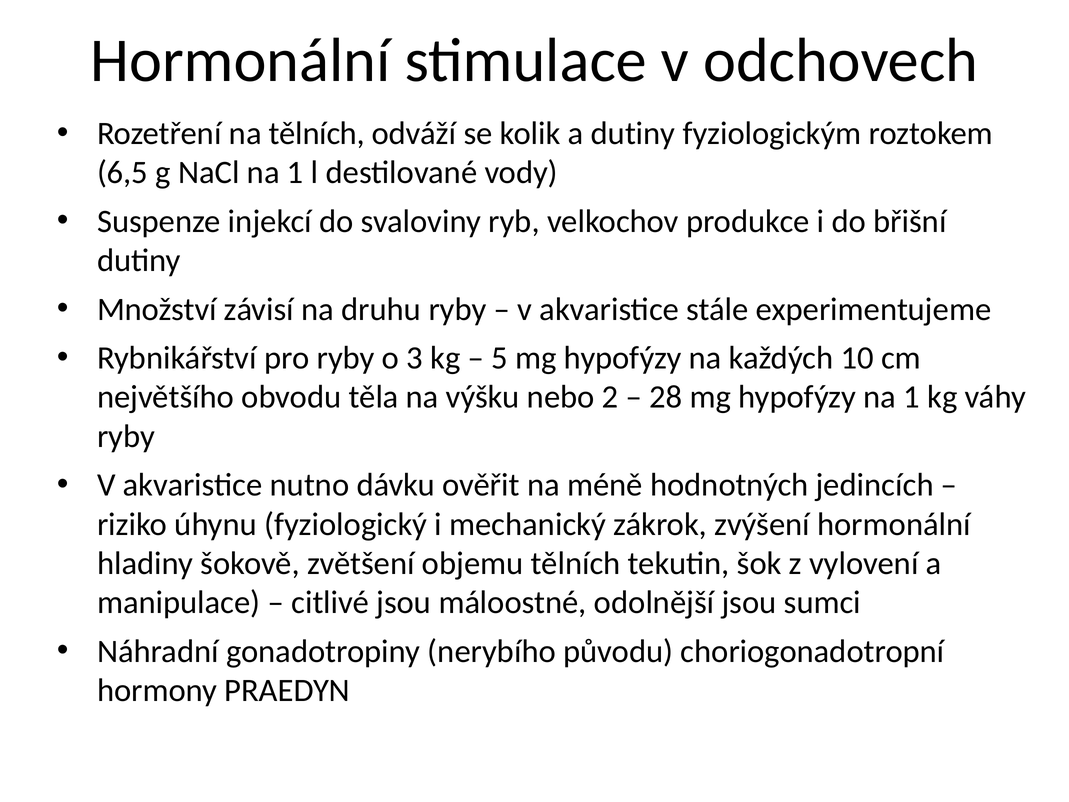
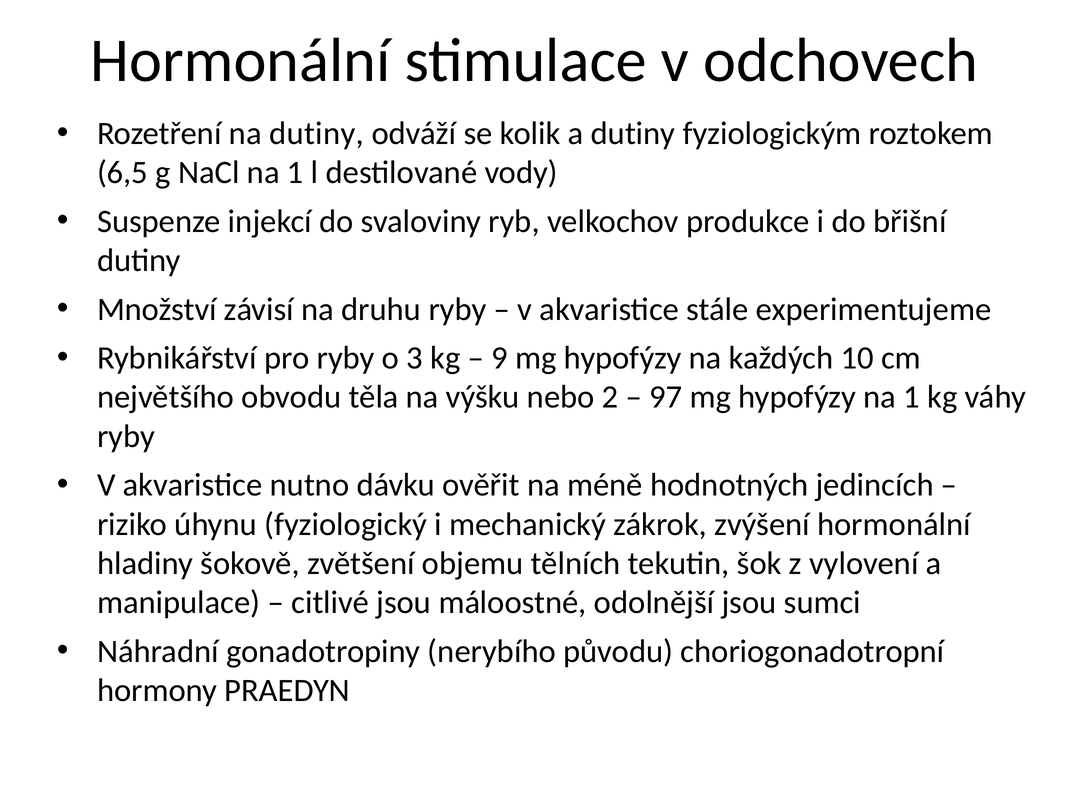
na tělních: tělních -> dutiny
5: 5 -> 9
28: 28 -> 97
